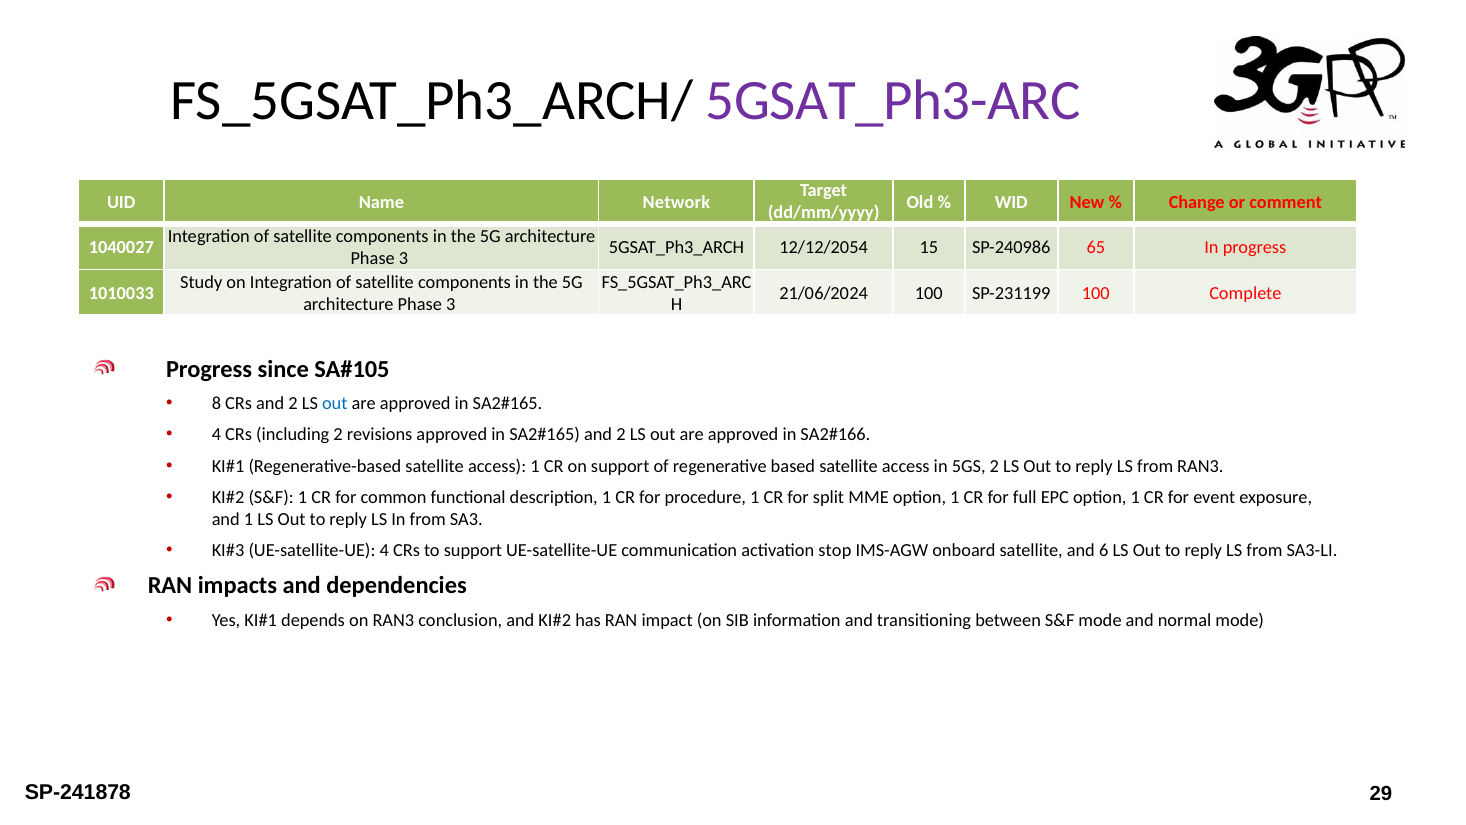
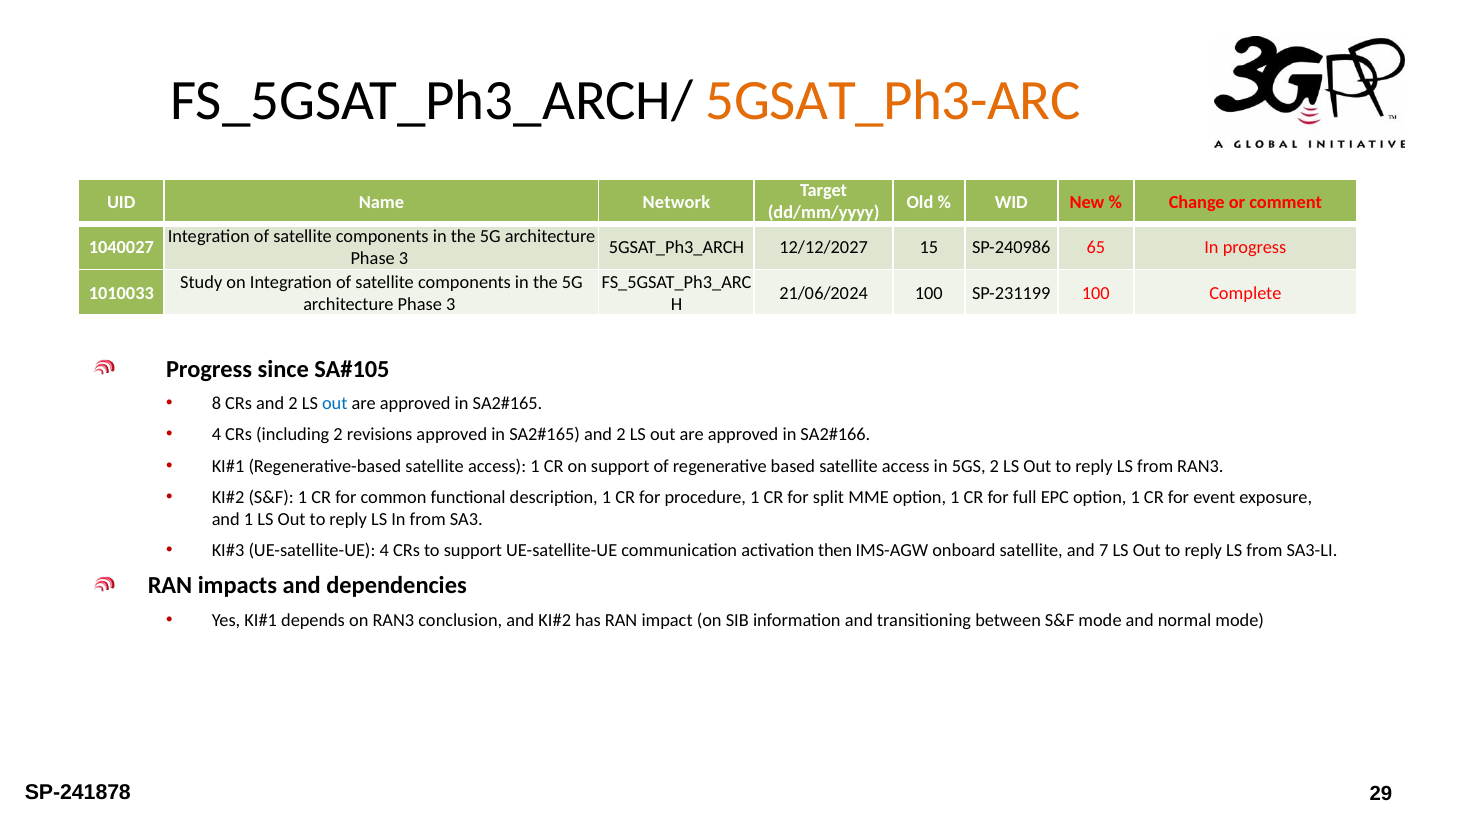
5GSAT_Ph3-ARC colour: purple -> orange
12/12/2054: 12/12/2054 -> 12/12/2027
stop: stop -> then
6: 6 -> 7
